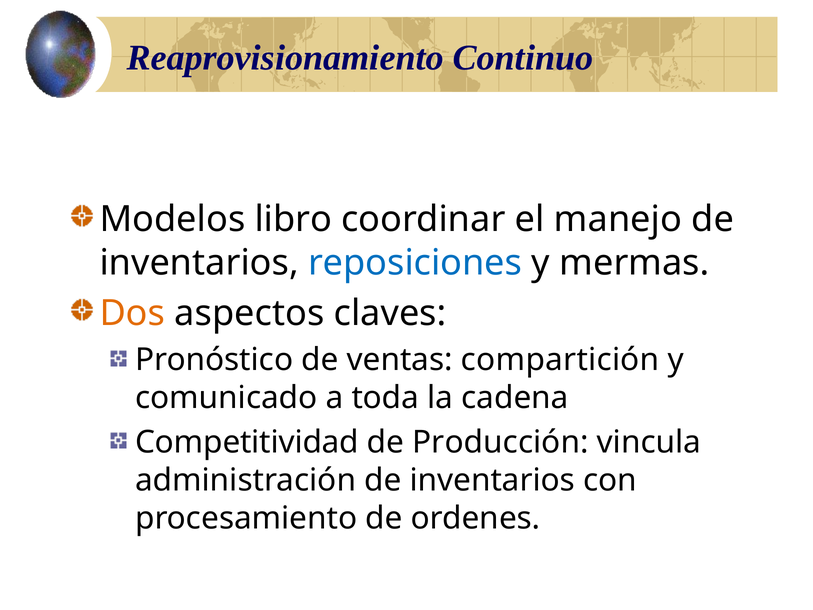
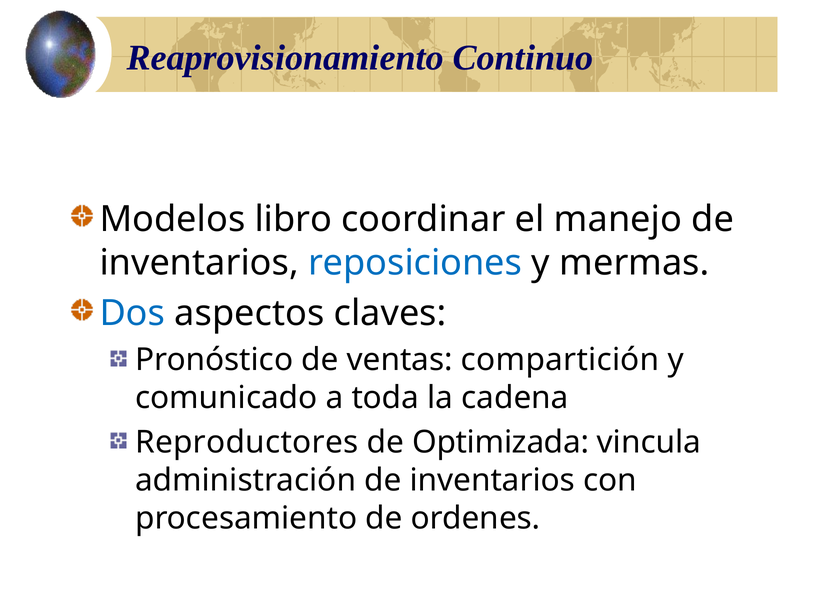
Dos colour: orange -> blue
Competitividad: Competitividad -> Reproductores
Producción: Producción -> Optimizada
